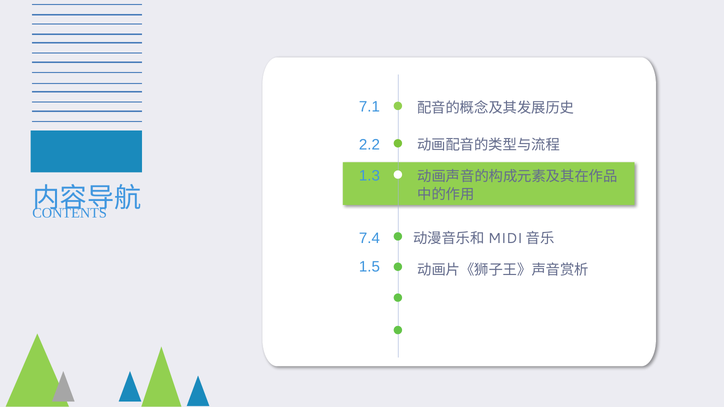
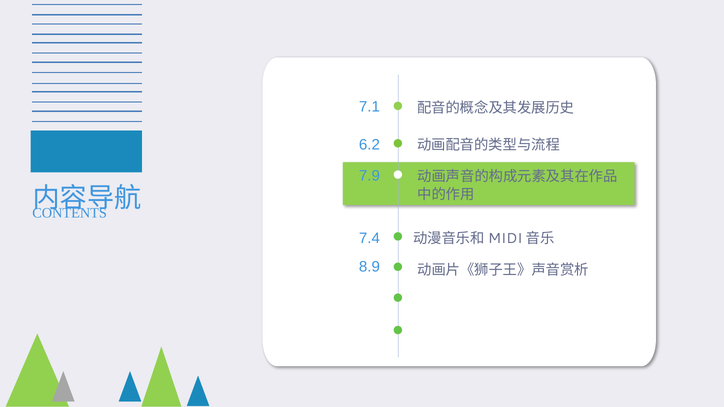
2.2: 2.2 -> 6.2
1.3: 1.3 -> 7.9
1.5: 1.5 -> 8.9
